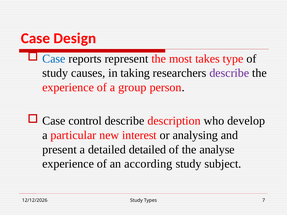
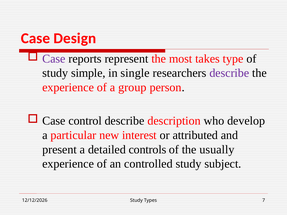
Case at (54, 59) colour: blue -> purple
causes: causes -> simple
taking: taking -> single
analysing: analysing -> attributed
detailed detailed: detailed -> controls
analyse: analyse -> usually
according: according -> controlled
